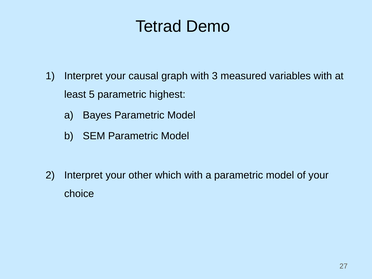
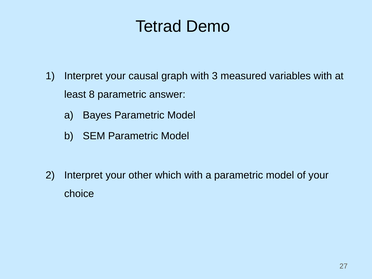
5: 5 -> 8
highest: highest -> answer
